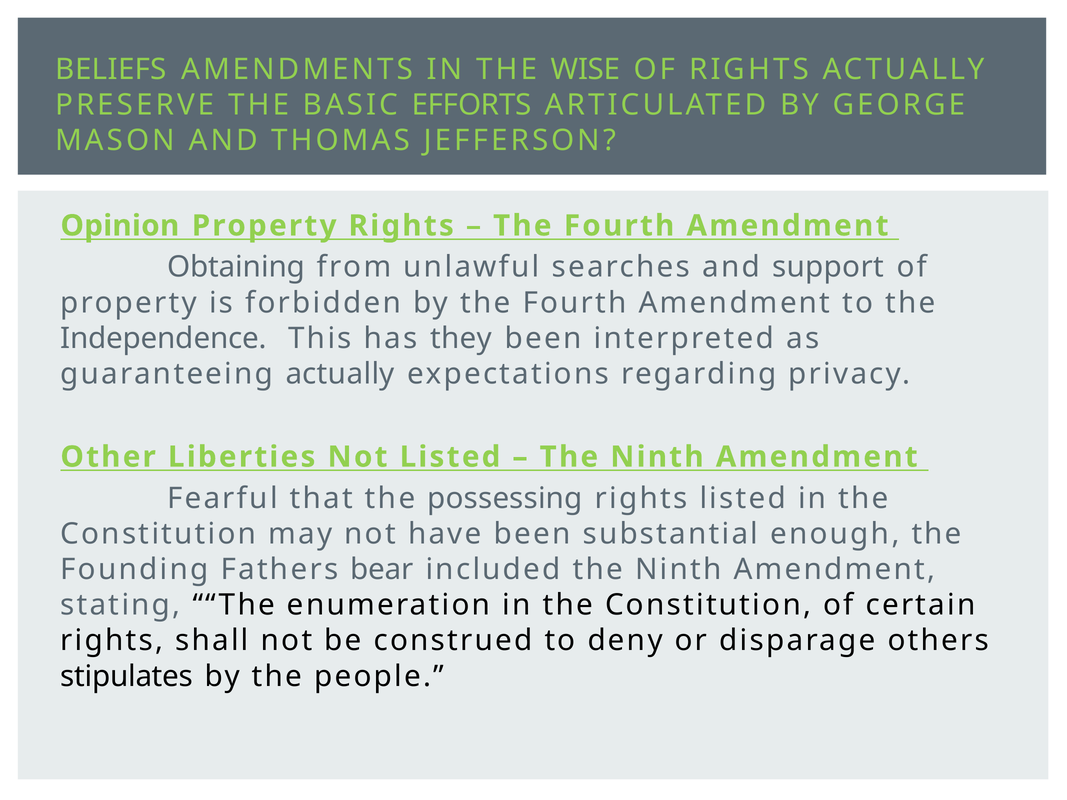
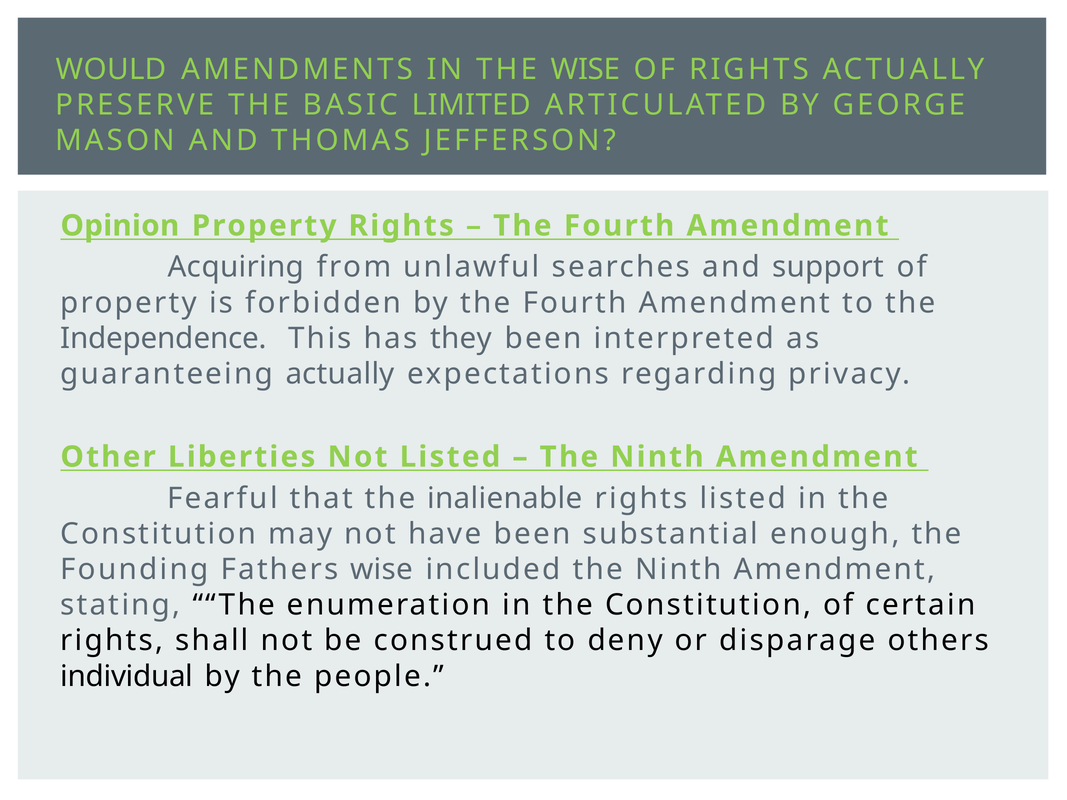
BELIEFS: BELIEFS -> WOULD
EFFORTS: EFFORTS -> LIMITED
Obtaining: Obtaining -> Acquiring
possessing: possessing -> inalienable
Fathers bear: bear -> wise
stipulates: stipulates -> individual
